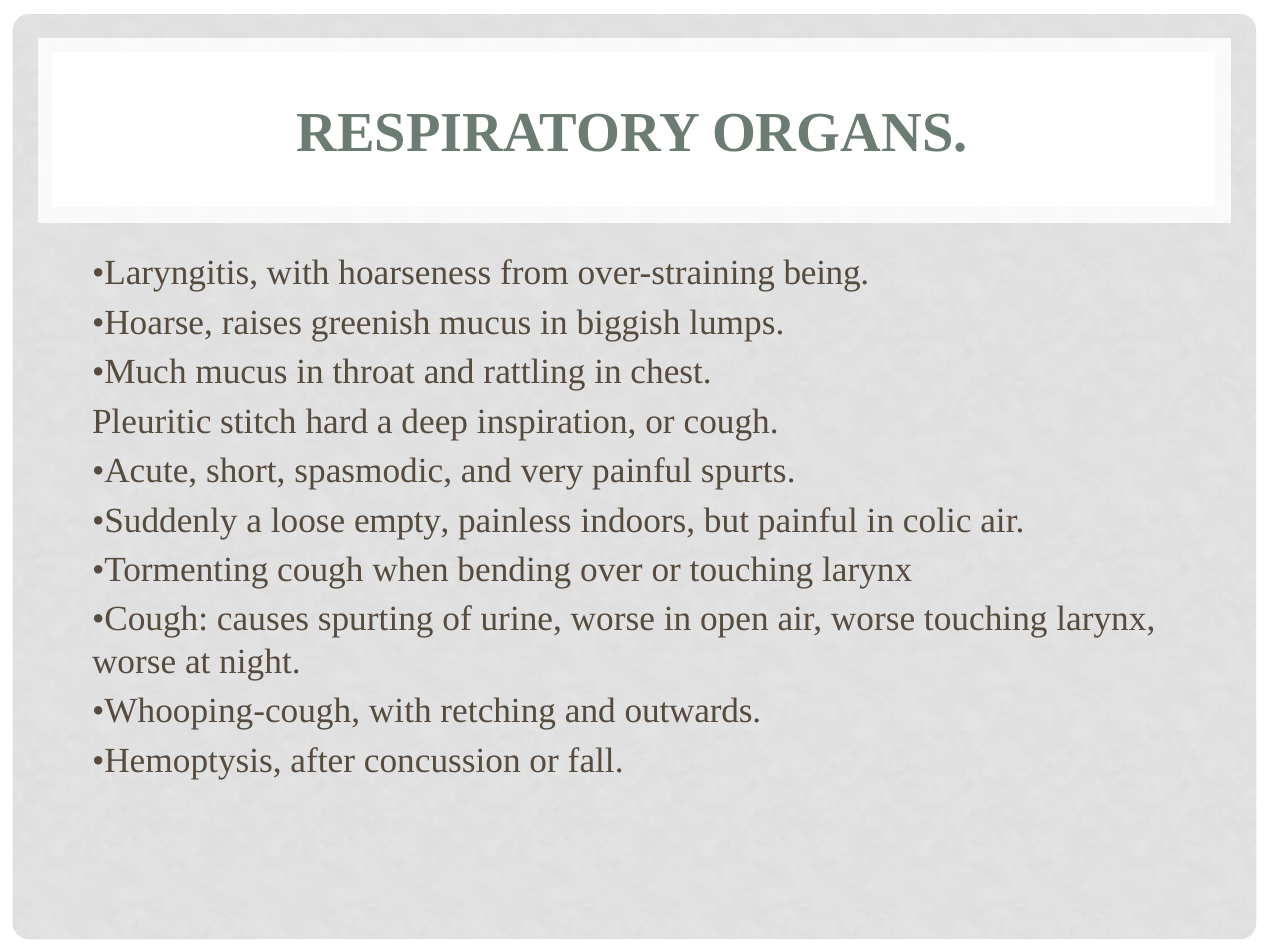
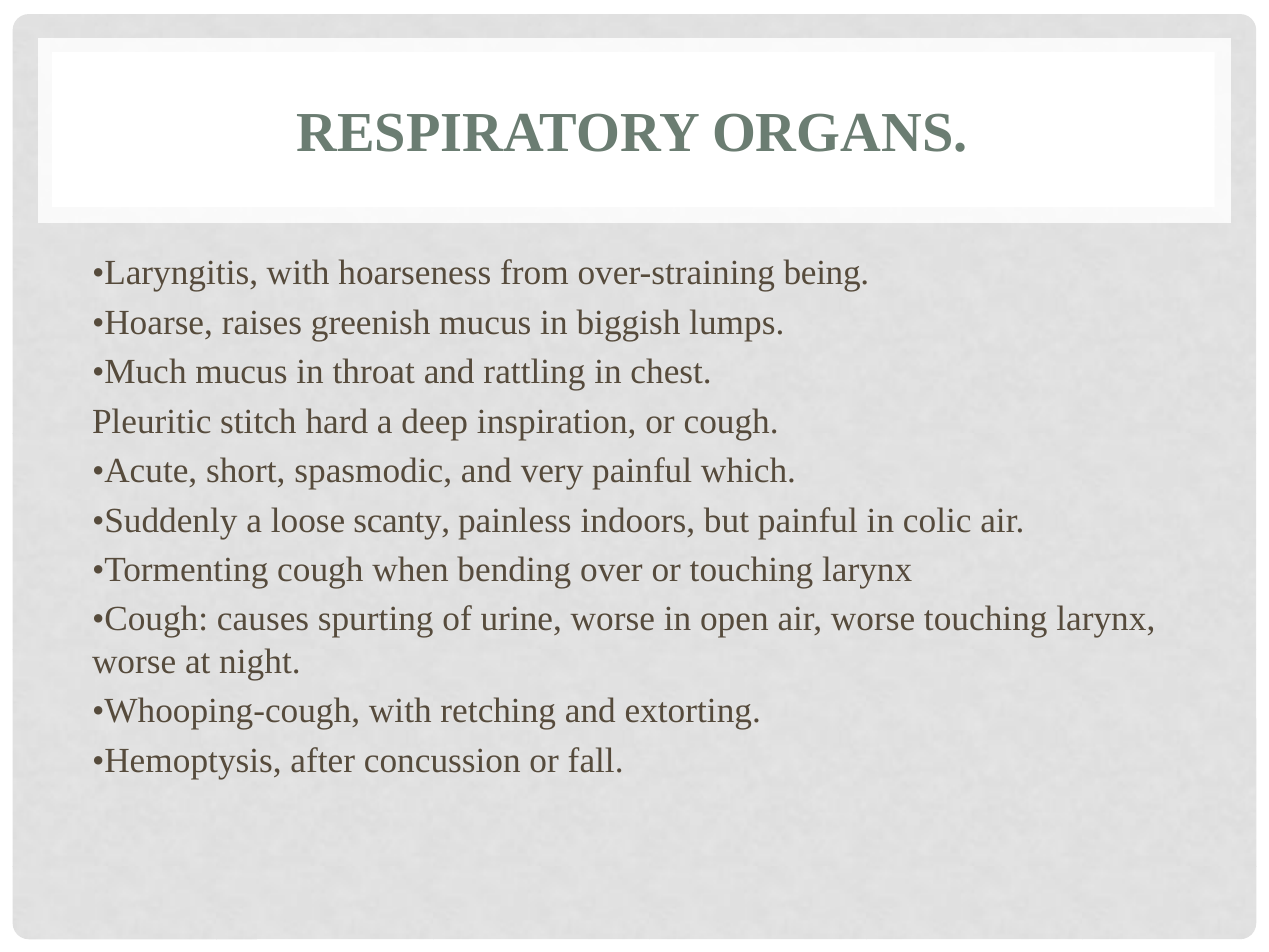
spurts: spurts -> which
empty: empty -> scanty
outwards: outwards -> extorting
